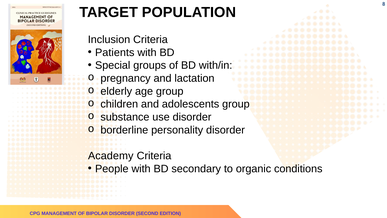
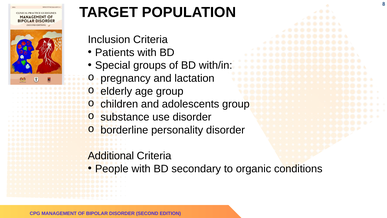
Academy: Academy -> Additional
